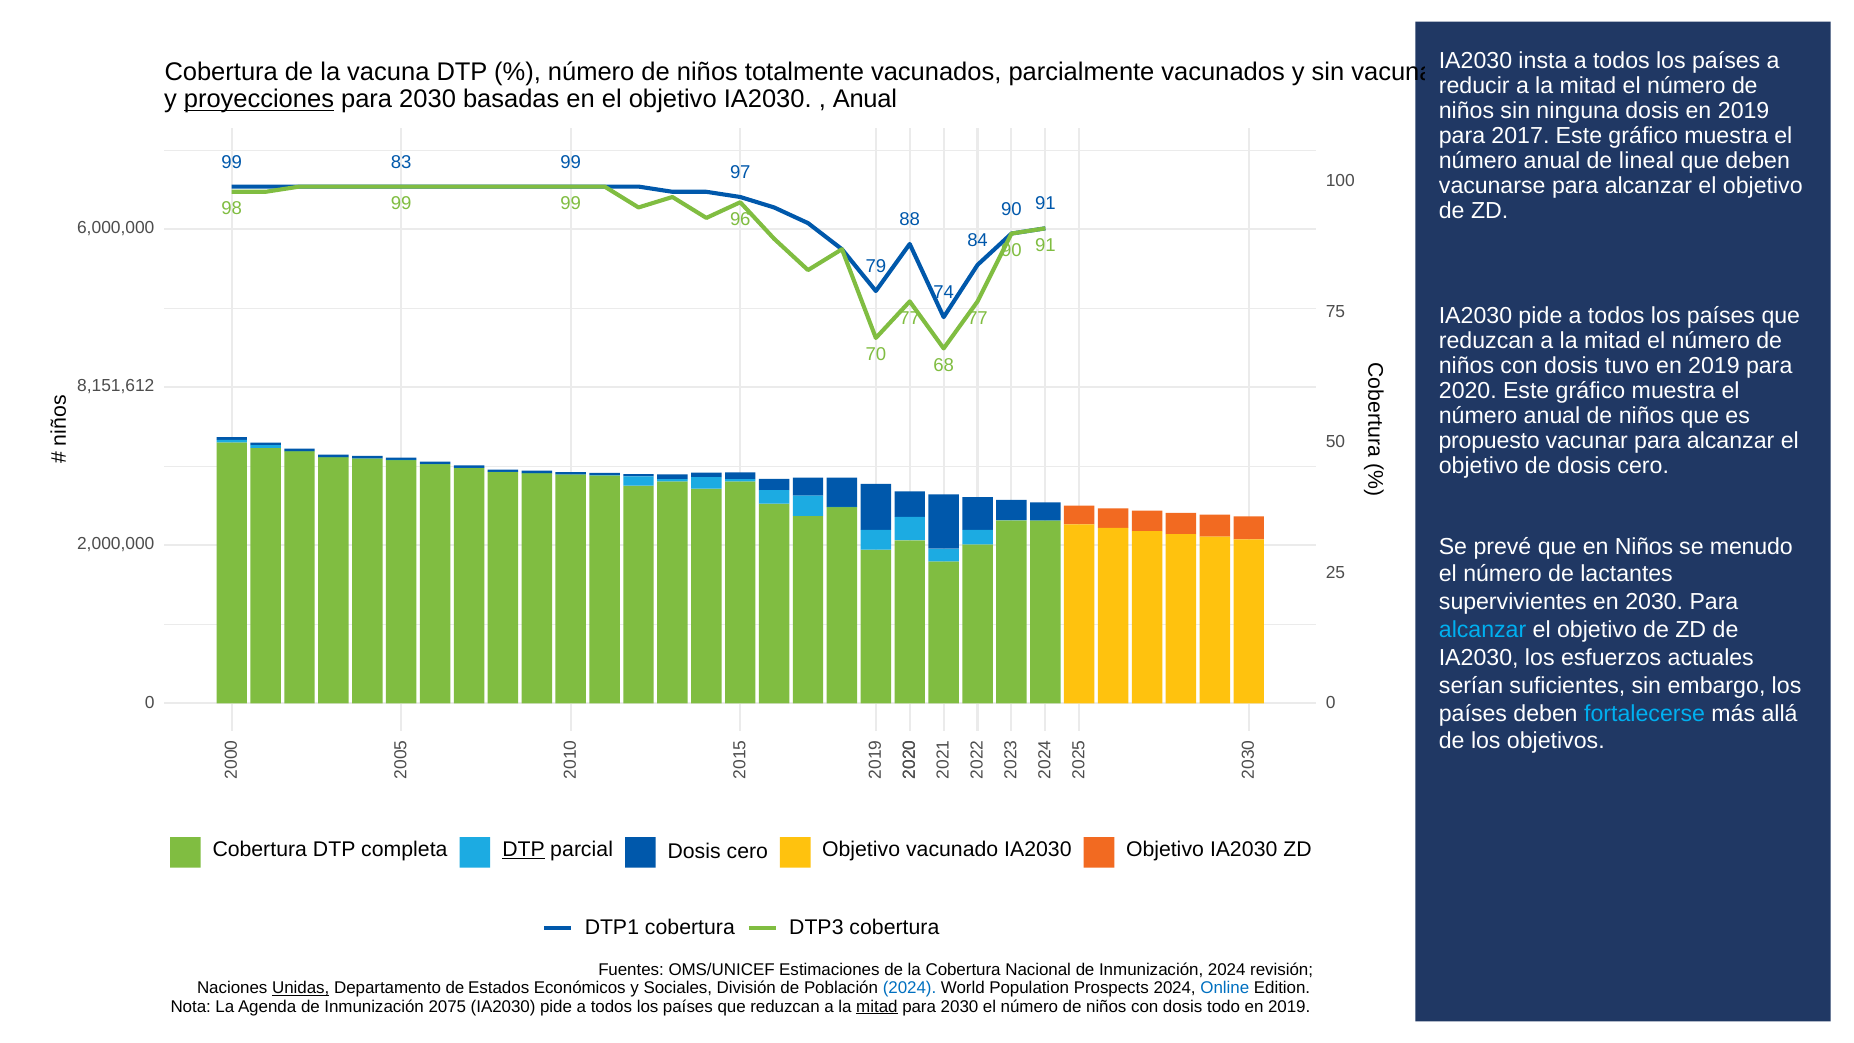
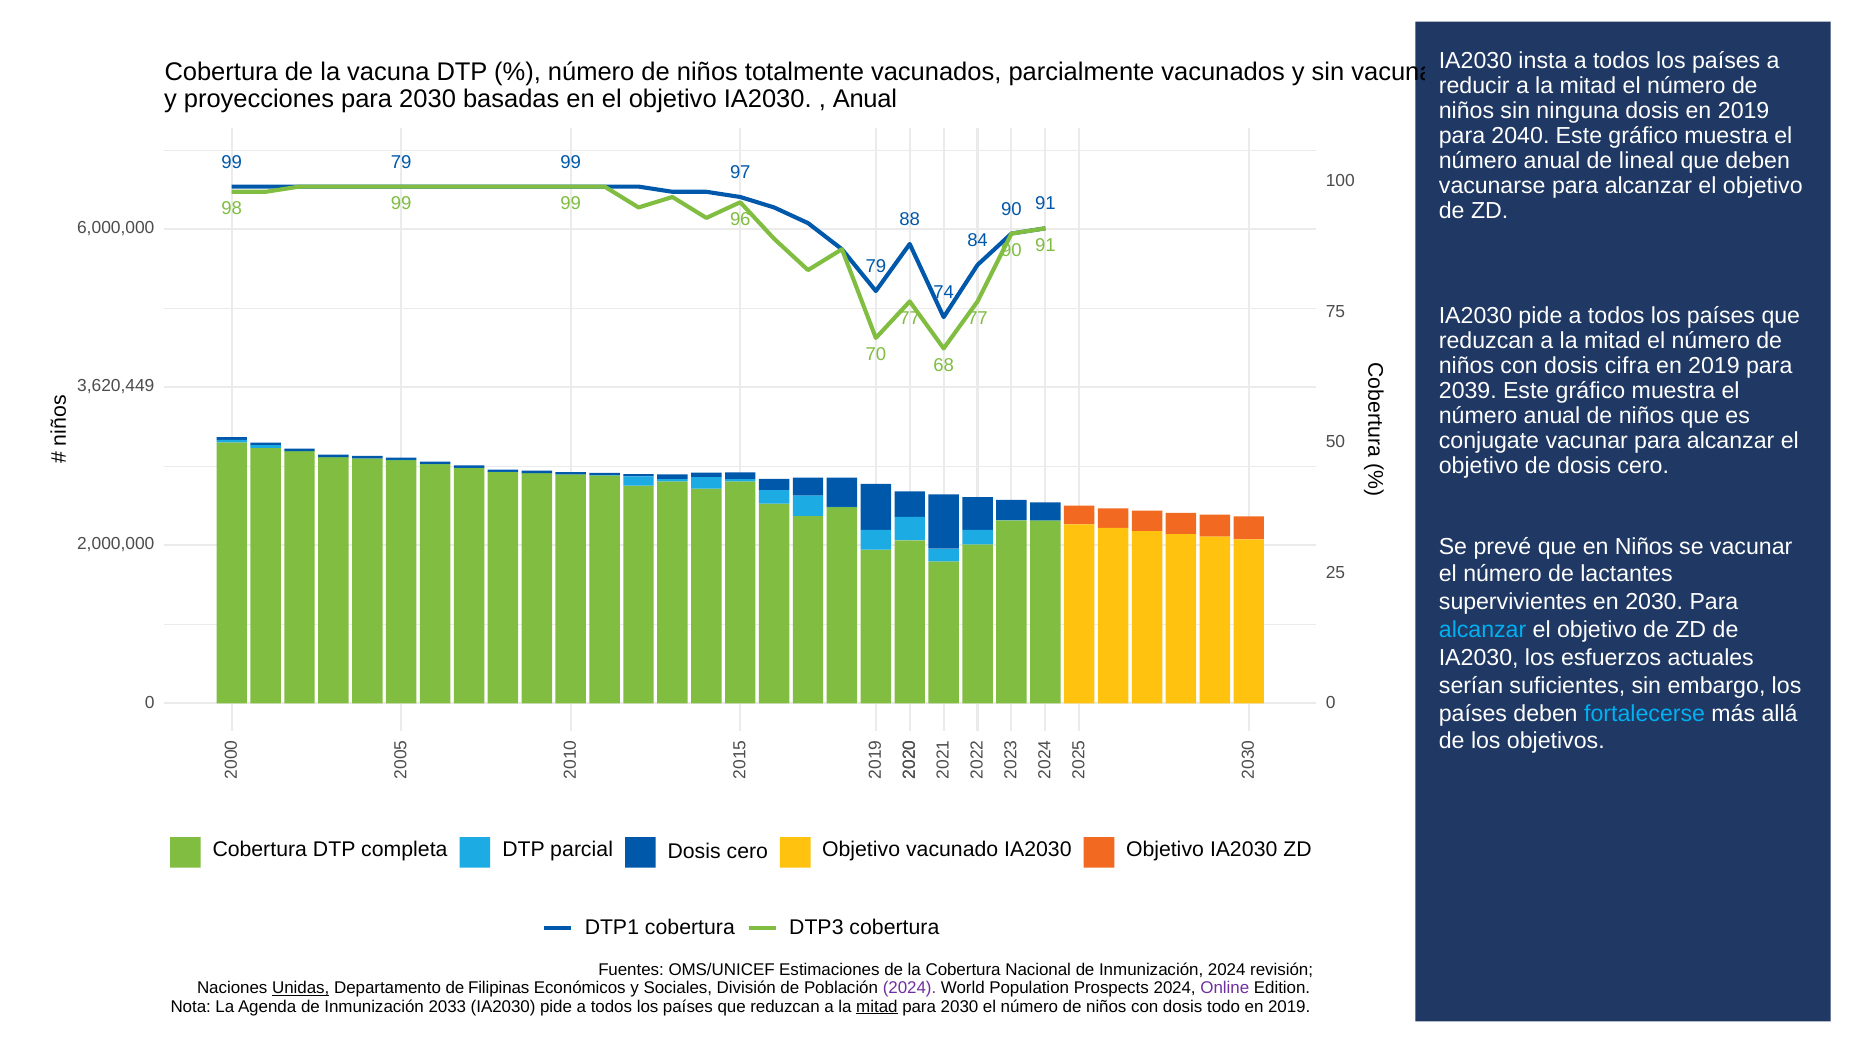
proyecciones underline: present -> none
2017: 2017 -> 2040
99 83: 83 -> 79
tuvo: tuvo -> cifra
8,151,612: 8,151,612 -> 3,620,449
2020: 2020 -> 2039
propuesto: propuesto -> conjugate
se menudo: menudo -> vacunar
DTP at (523, 850) underline: present -> none
Estados: Estados -> Filipinas
2024 at (910, 988) colour: blue -> purple
Online colour: blue -> purple
2075: 2075 -> 2033
